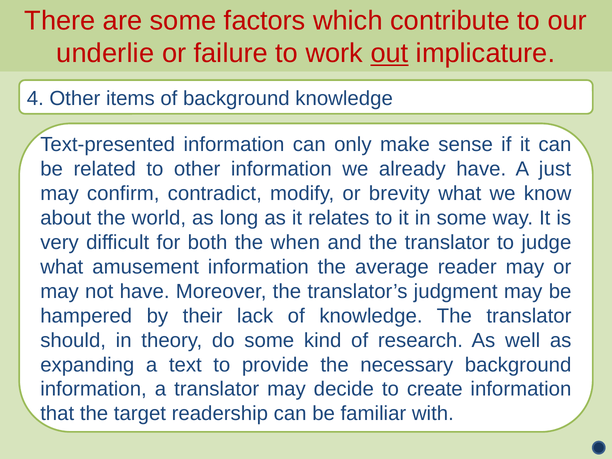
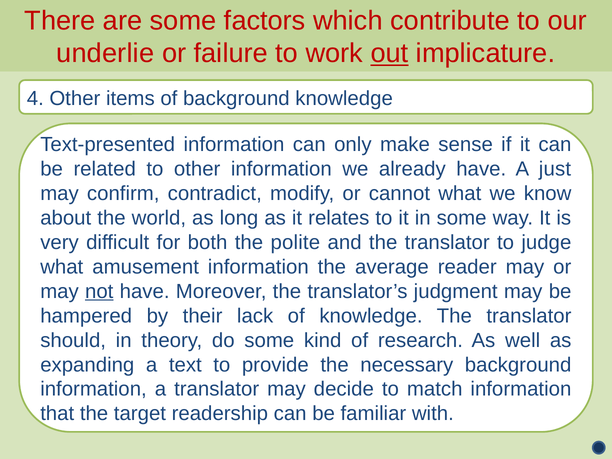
brevity: brevity -> cannot
when: when -> polite
not underline: none -> present
create: create -> match
